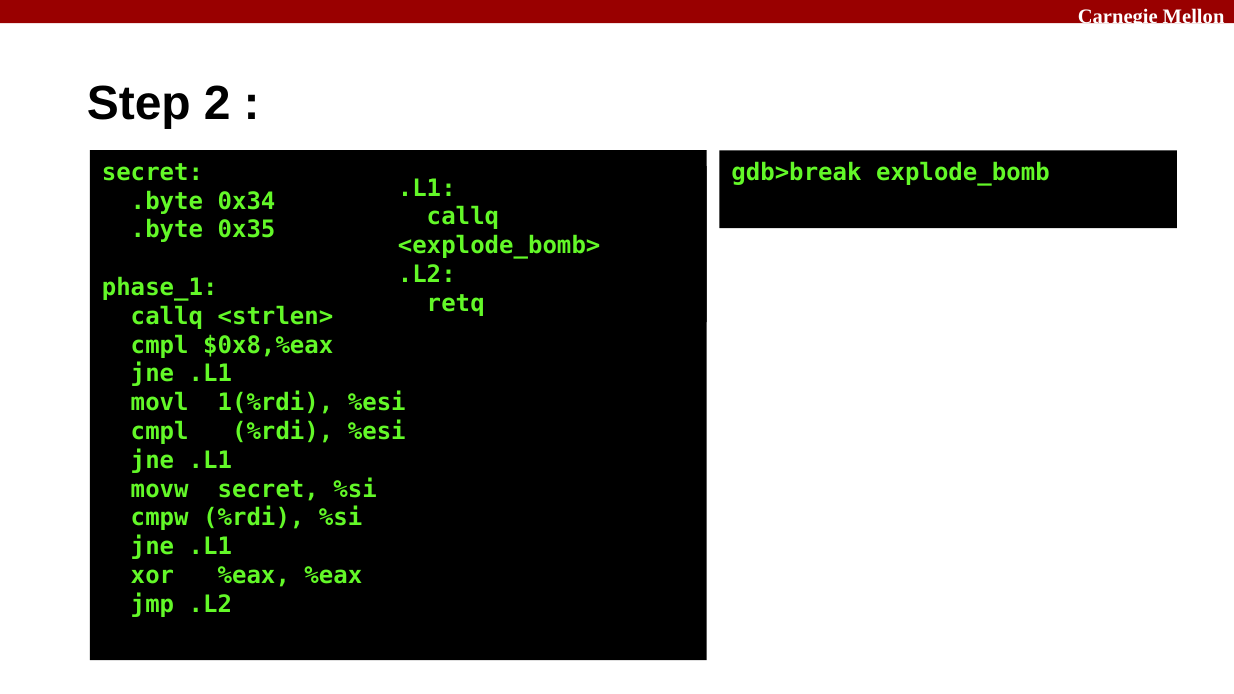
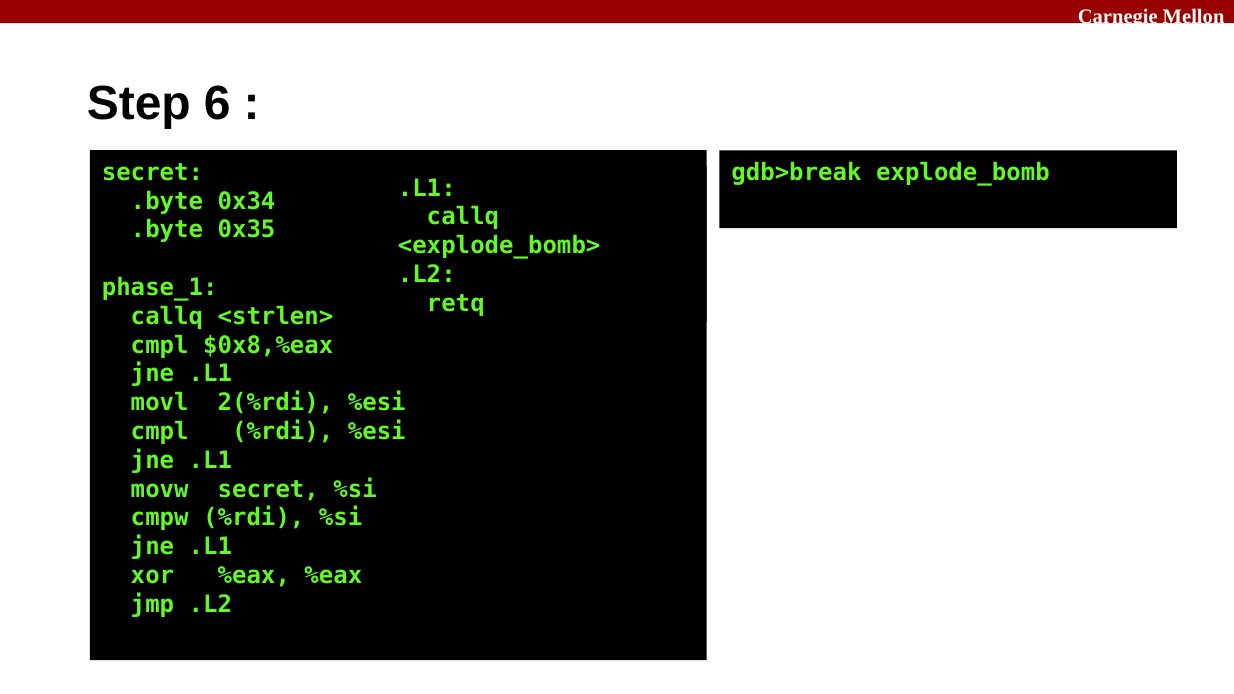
2: 2 -> 6
1(%rdi: 1(%rdi -> 2(%rdi
